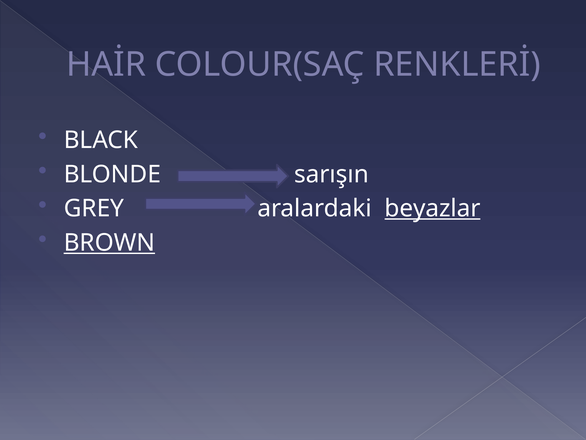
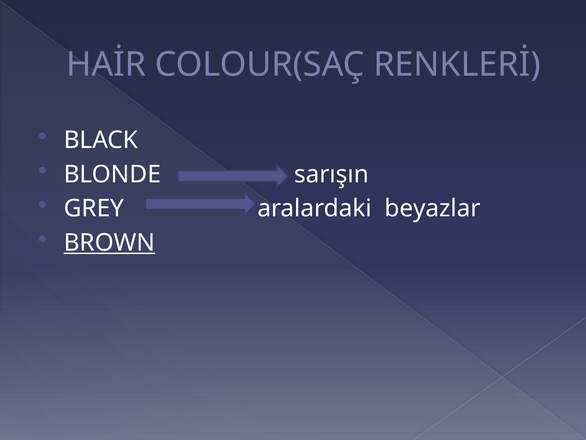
beyazlar underline: present -> none
